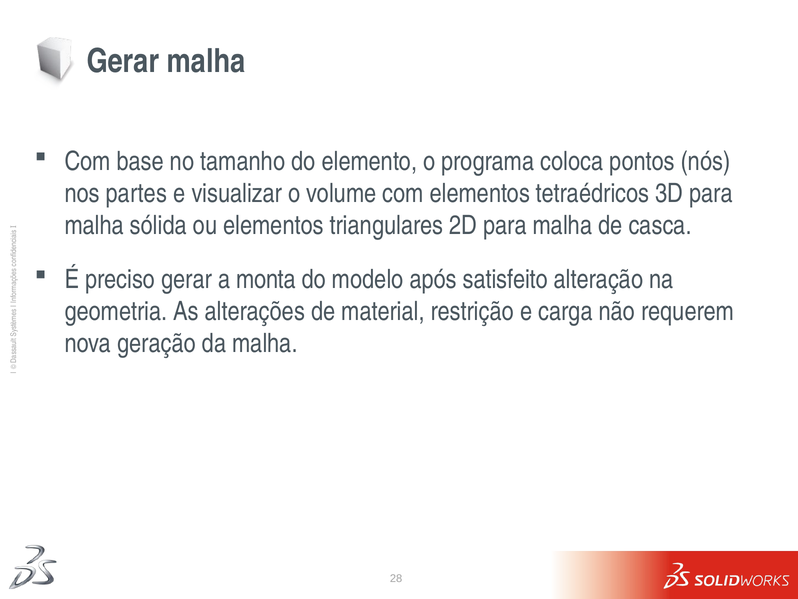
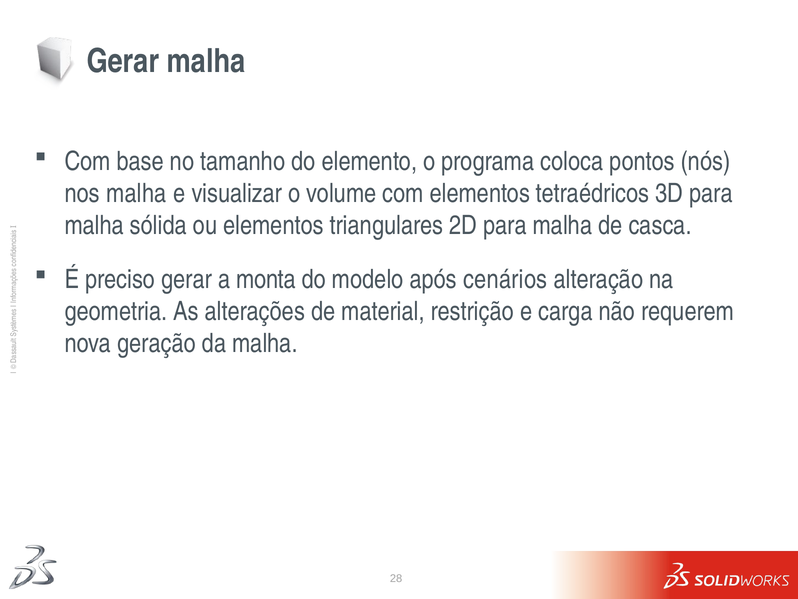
nos partes: partes -> malha
satisfeito: satisfeito -> cenários
